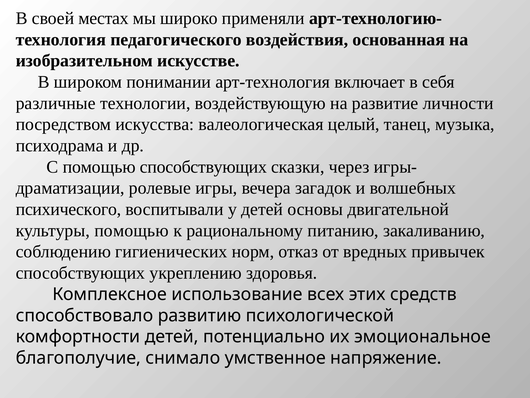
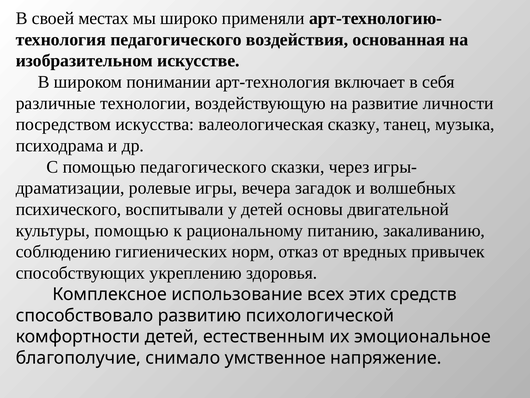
целый: целый -> сказку
помощью способствующих: способствующих -> педагогического
потенциально: потенциально -> естественным
